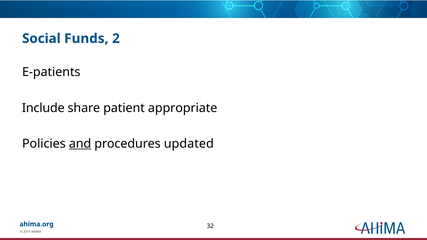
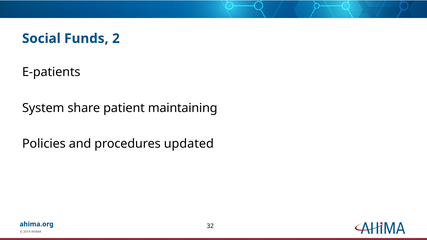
Include: Include -> System
appropriate: appropriate -> maintaining
and underline: present -> none
